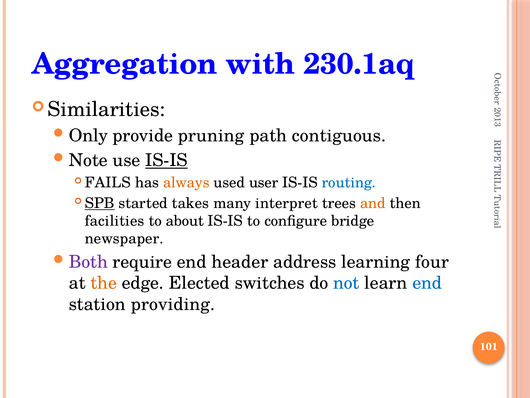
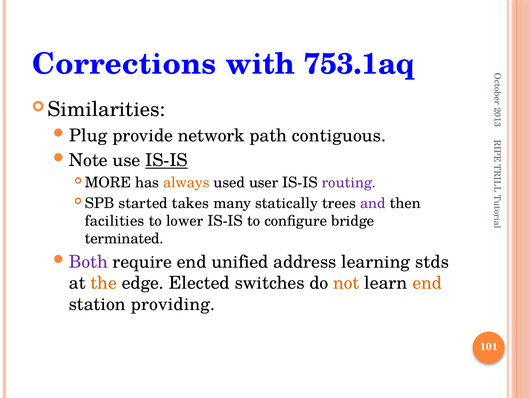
Aggregation: Aggregation -> Corrections
230.1aq: 230.1aq -> 753.1aq
Only: Only -> Plug
pruning: pruning -> network
FAILS: FAILS -> MORE
routing colour: blue -> purple
SPB underline: present -> none
interpret: interpret -> statically
and colour: orange -> purple
about: about -> lower
newspaper: newspaper -> terminated
header: header -> unified
four: four -> stds
not colour: blue -> orange
end at (427, 283) colour: blue -> orange
